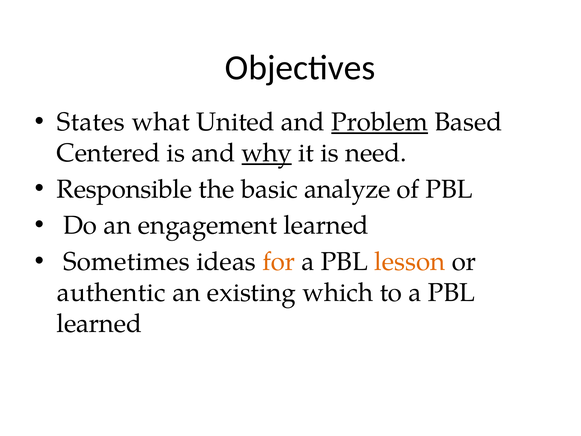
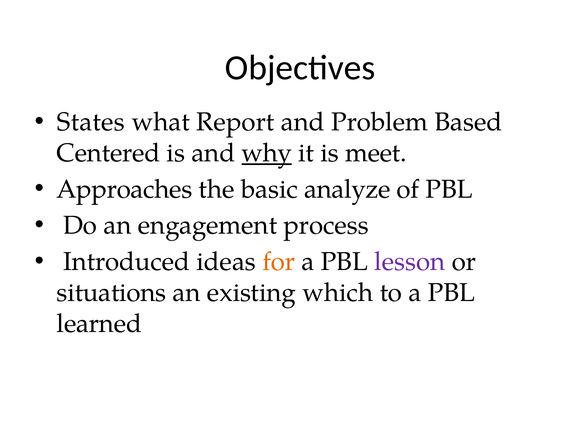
United: United -> Report
Problem underline: present -> none
need: need -> meet
Responsible: Responsible -> Approaches
engagement learned: learned -> process
Sometimes: Sometimes -> Introduced
lesson colour: orange -> purple
authentic: authentic -> situations
